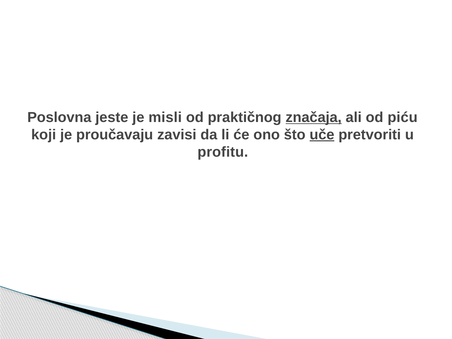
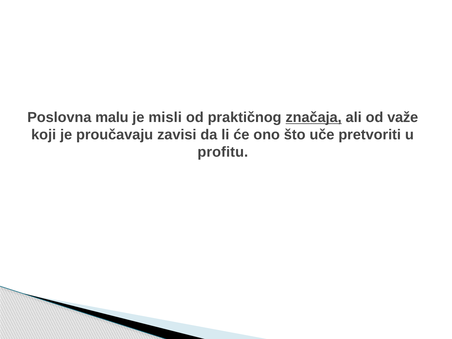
jeste: jeste -> malu
piću: piću -> važe
uče underline: present -> none
